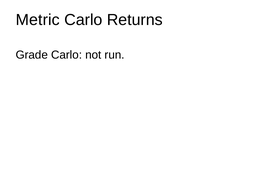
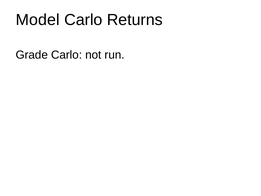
Metric: Metric -> Model
